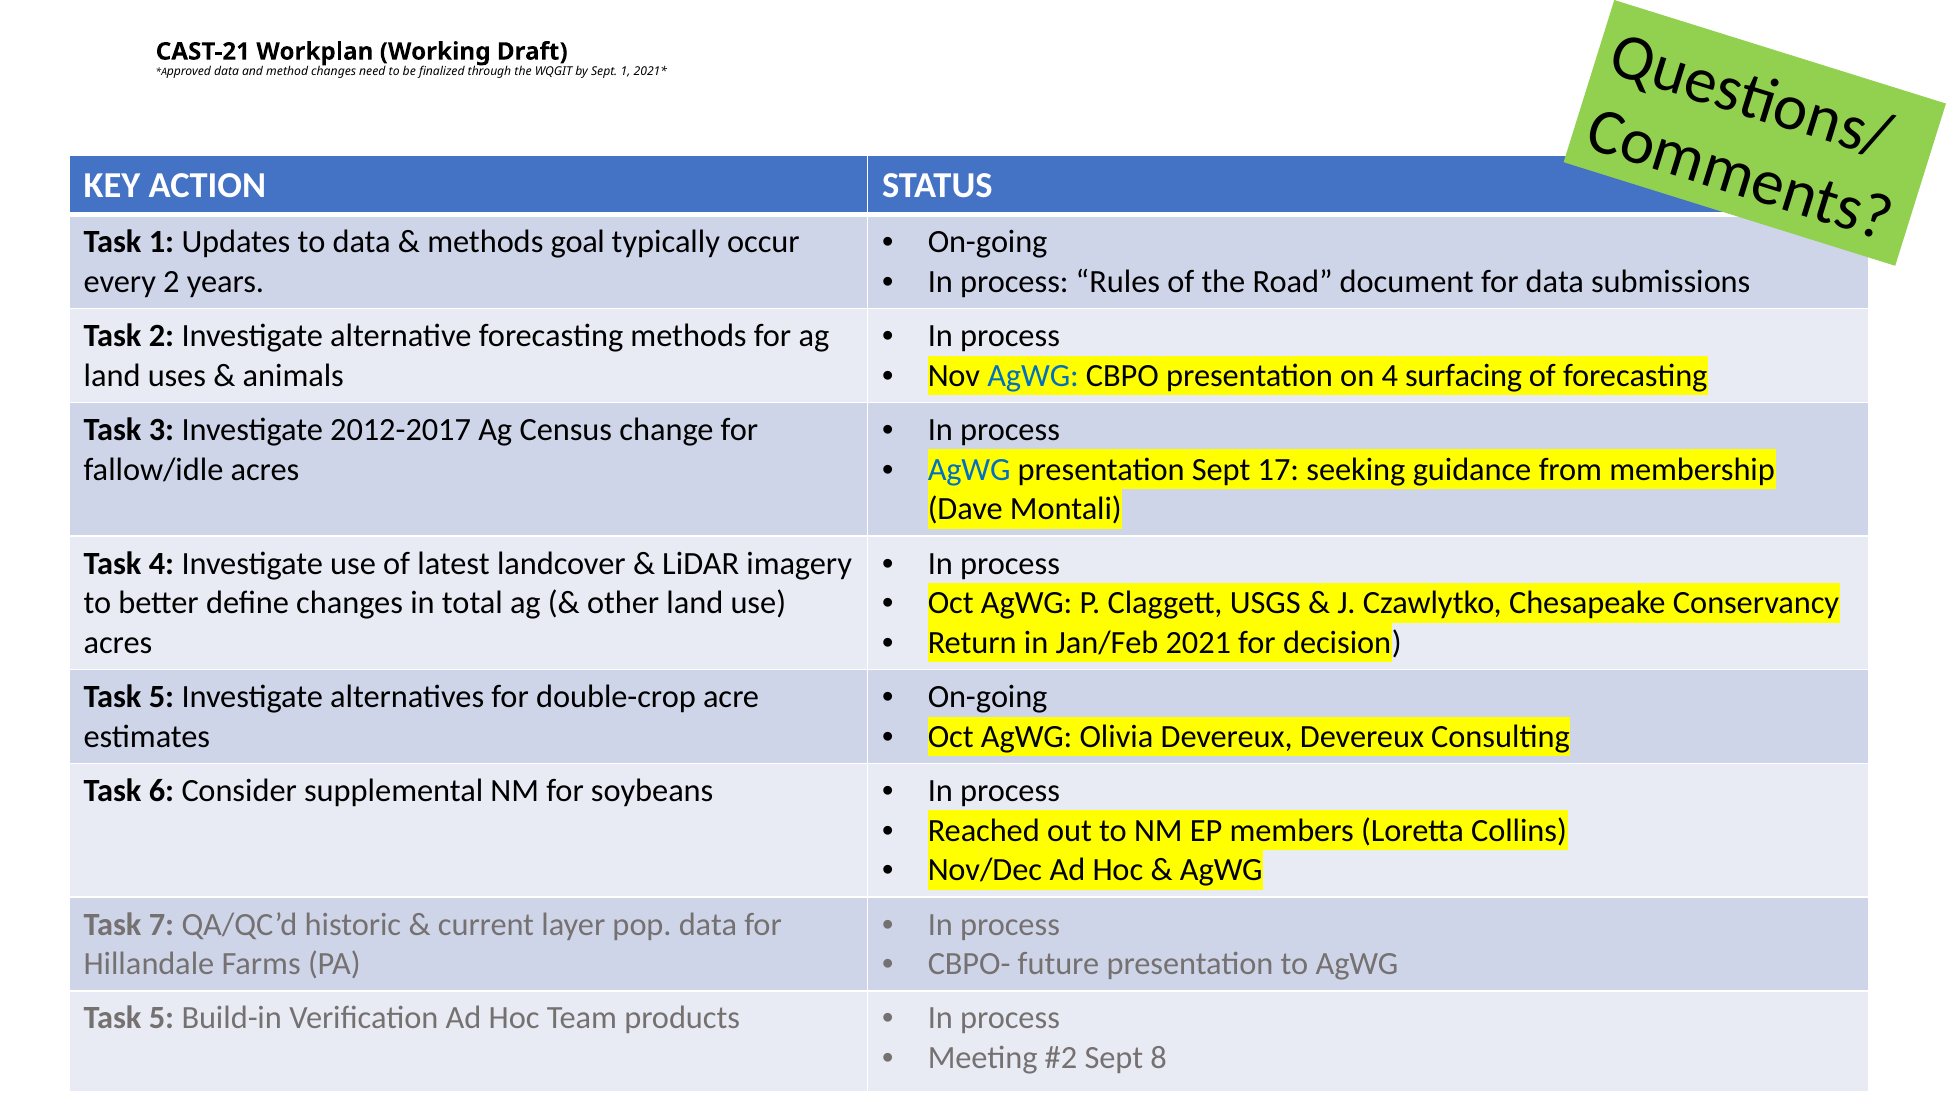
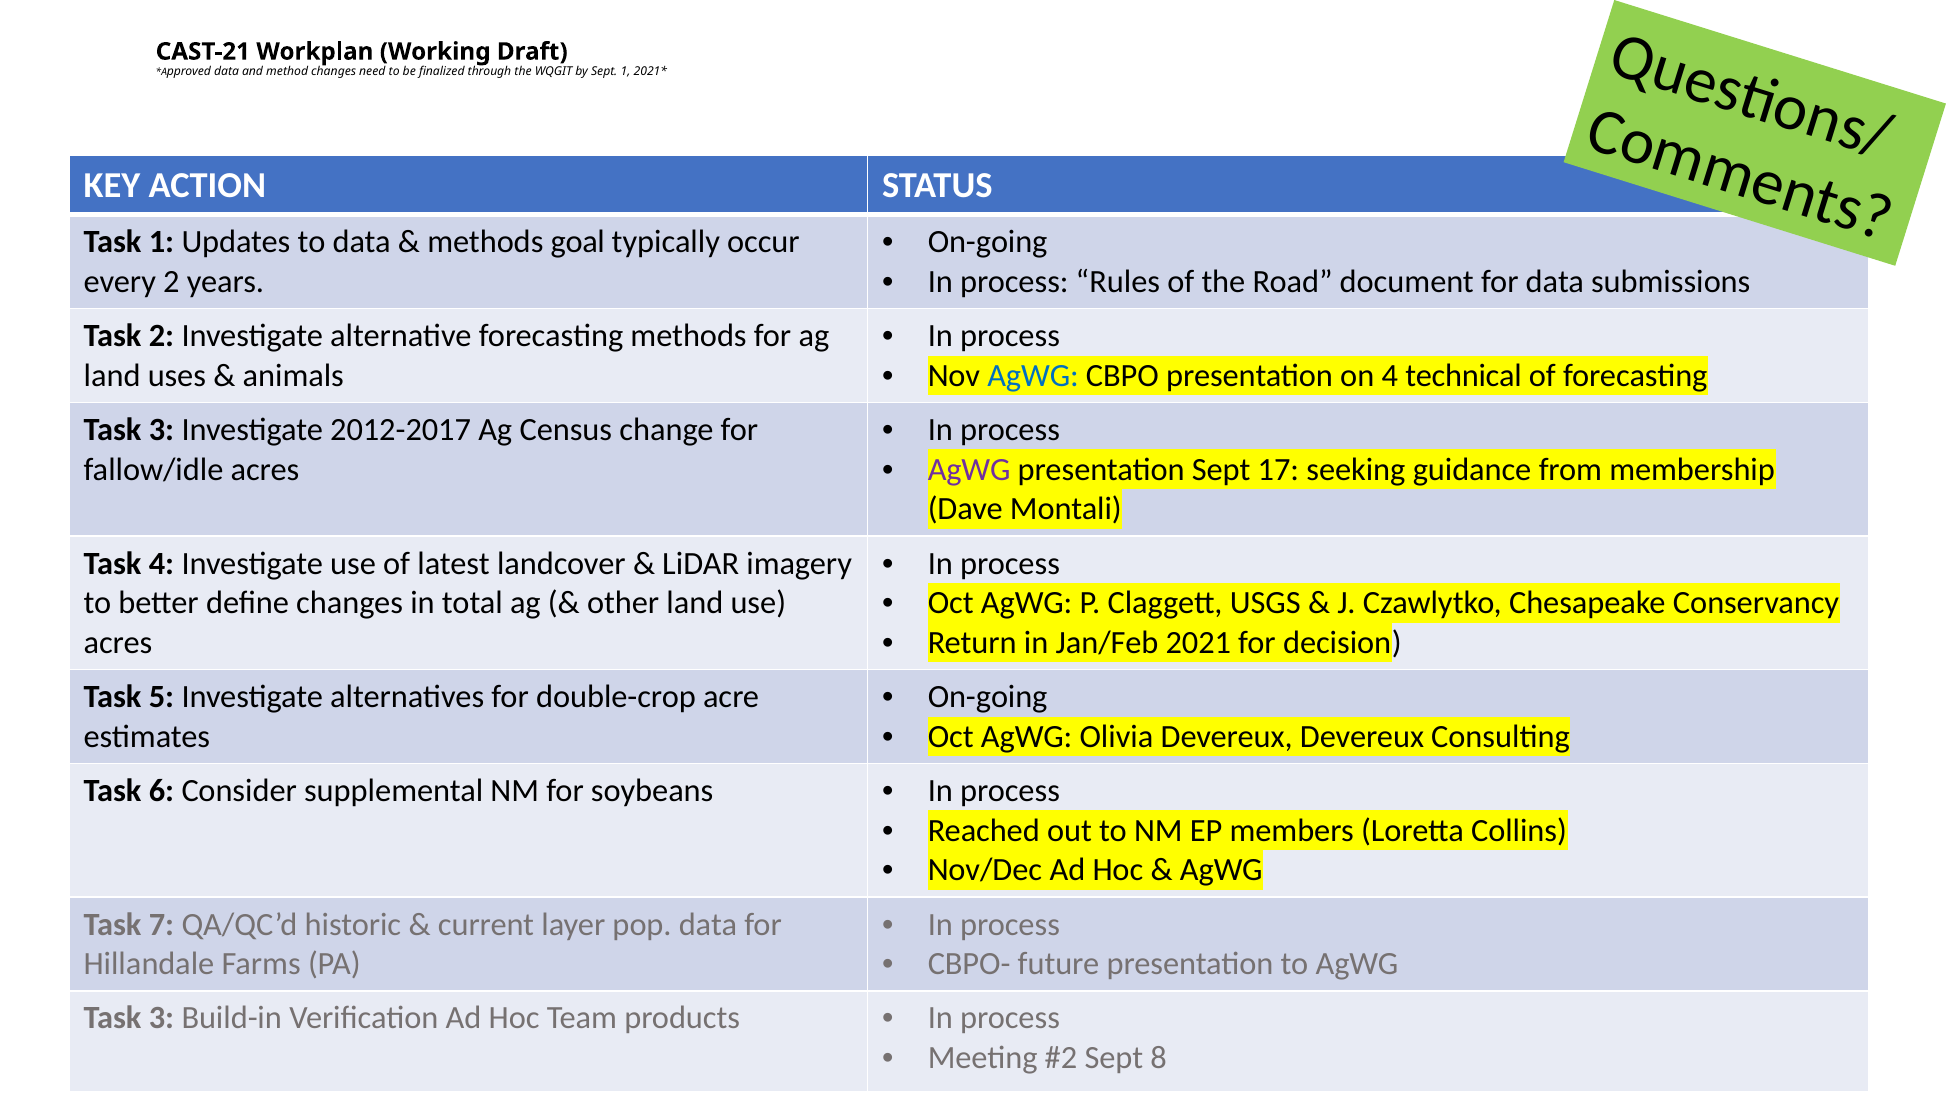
surfacing: surfacing -> technical
AgWG at (969, 470) colour: blue -> purple
5 at (161, 1019): 5 -> 3
